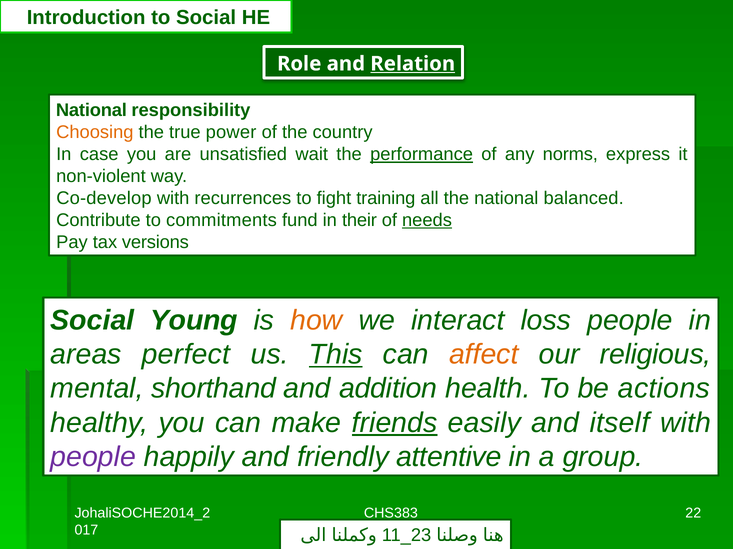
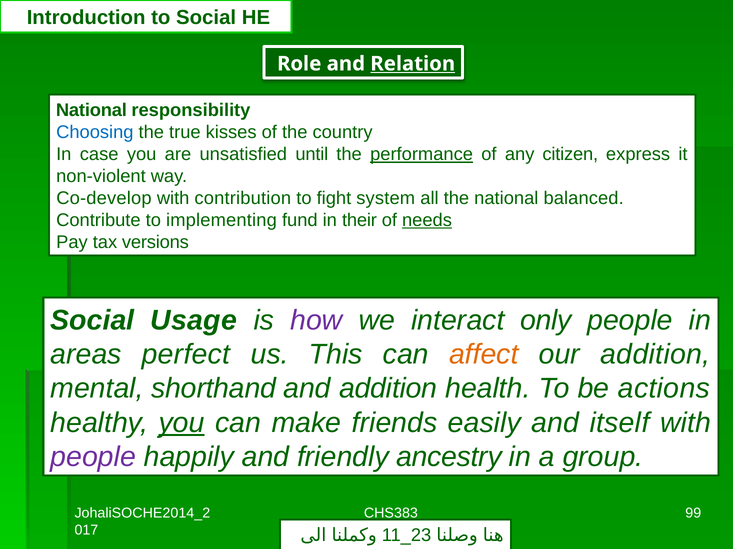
Choosing colour: orange -> blue
power: power -> kisses
wait: wait -> until
norms: norms -> citizen
recurrences: recurrences -> contribution
training: training -> system
commitments: commitments -> implementing
Young: Young -> Usage
how colour: orange -> purple
loss: loss -> only
This underline: present -> none
our religious: religious -> addition
you at (182, 423) underline: none -> present
friends underline: present -> none
attentive: attentive -> ancestry
22: 22 -> 99
